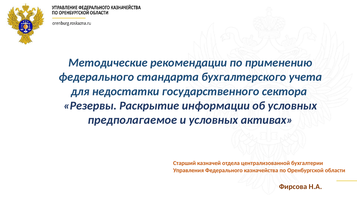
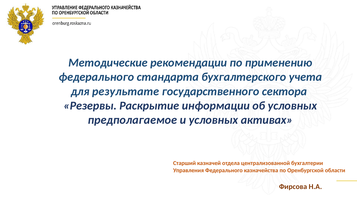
недостатки: недостатки -> результате
